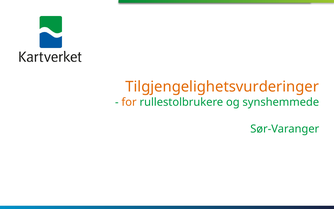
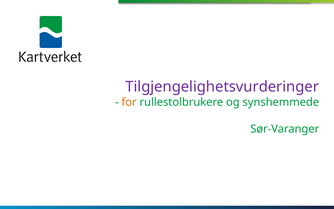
Tilgjengelighetsvurderinger colour: orange -> purple
